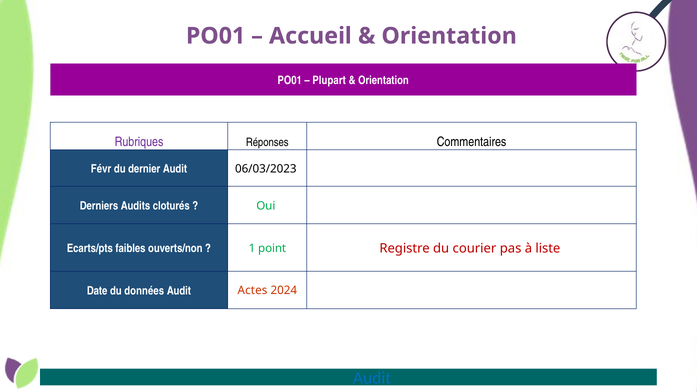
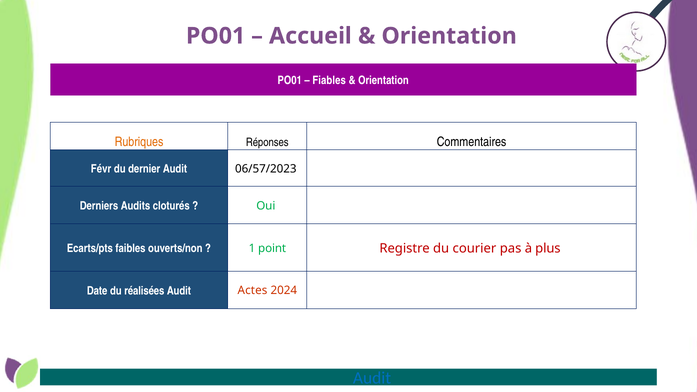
Plupart: Plupart -> Fiables
Rubriques colour: purple -> orange
06/03/2023: 06/03/2023 -> 06/57/2023
liste: liste -> plus
données: données -> réalisées
